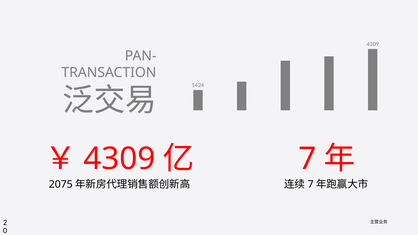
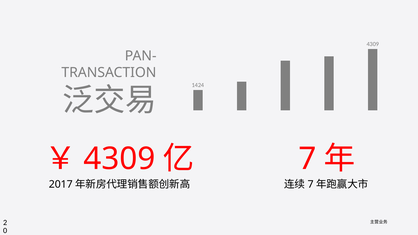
2075: 2075 -> 2017
